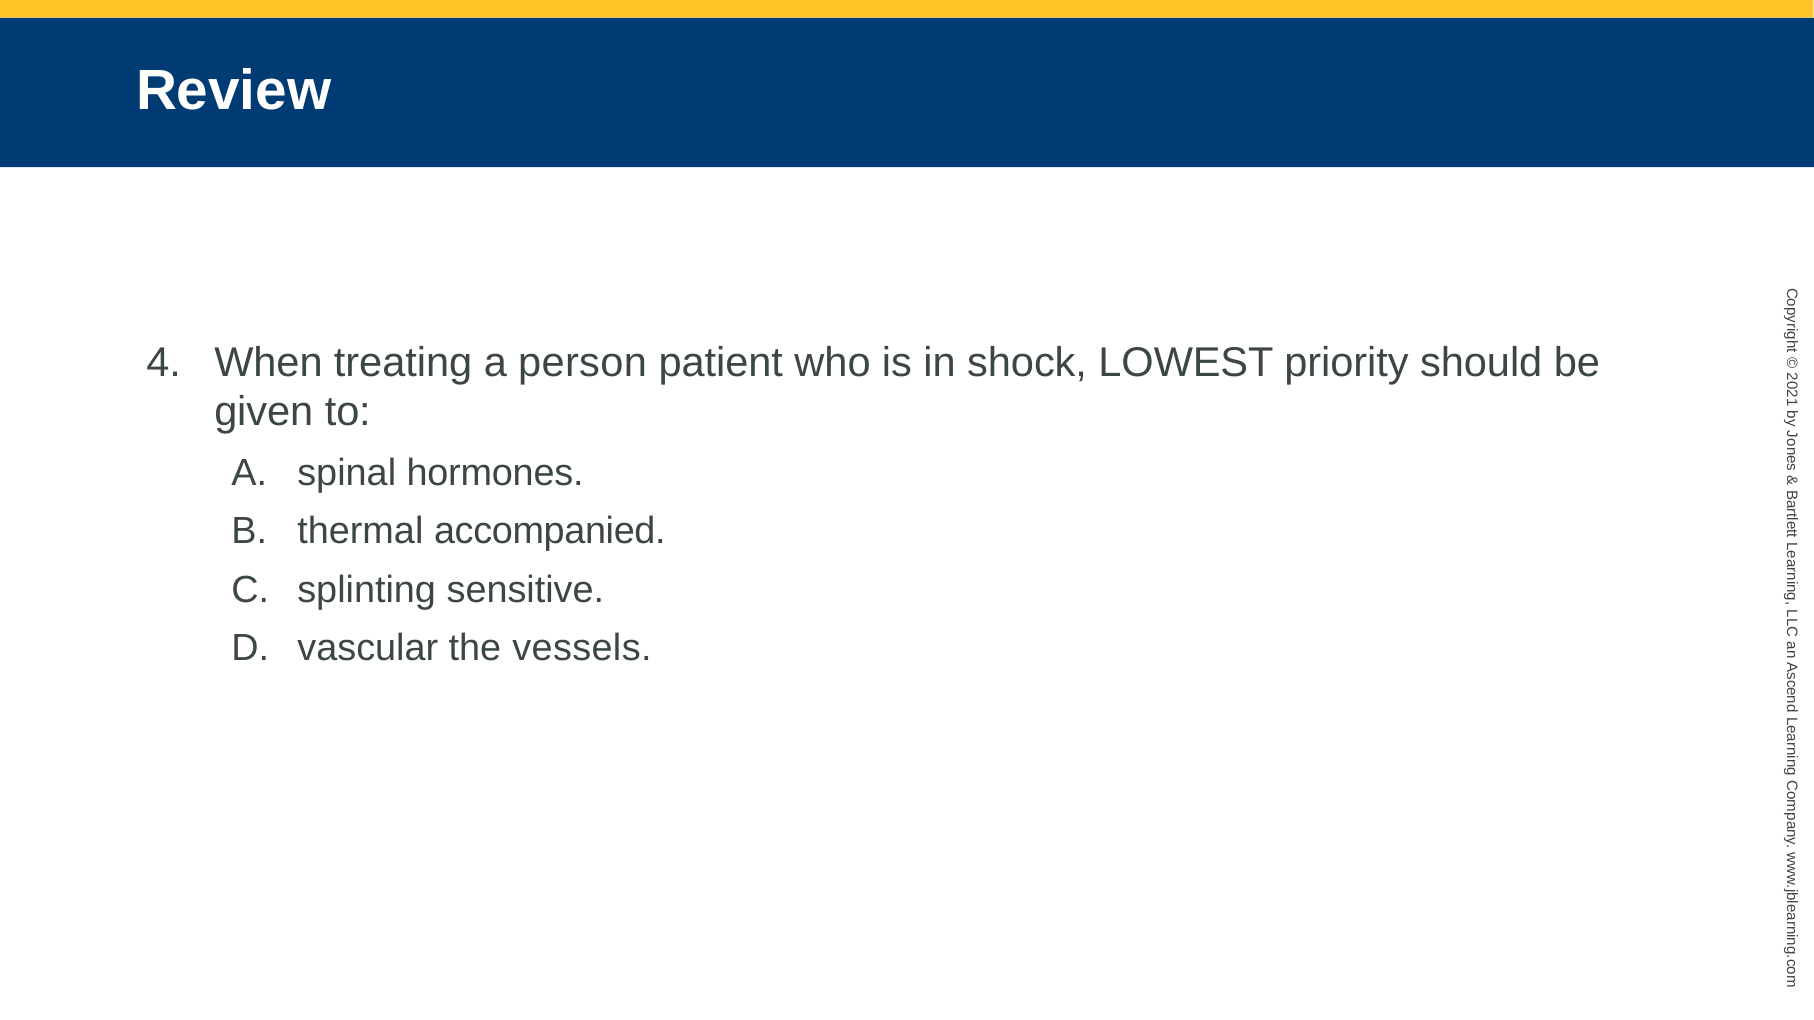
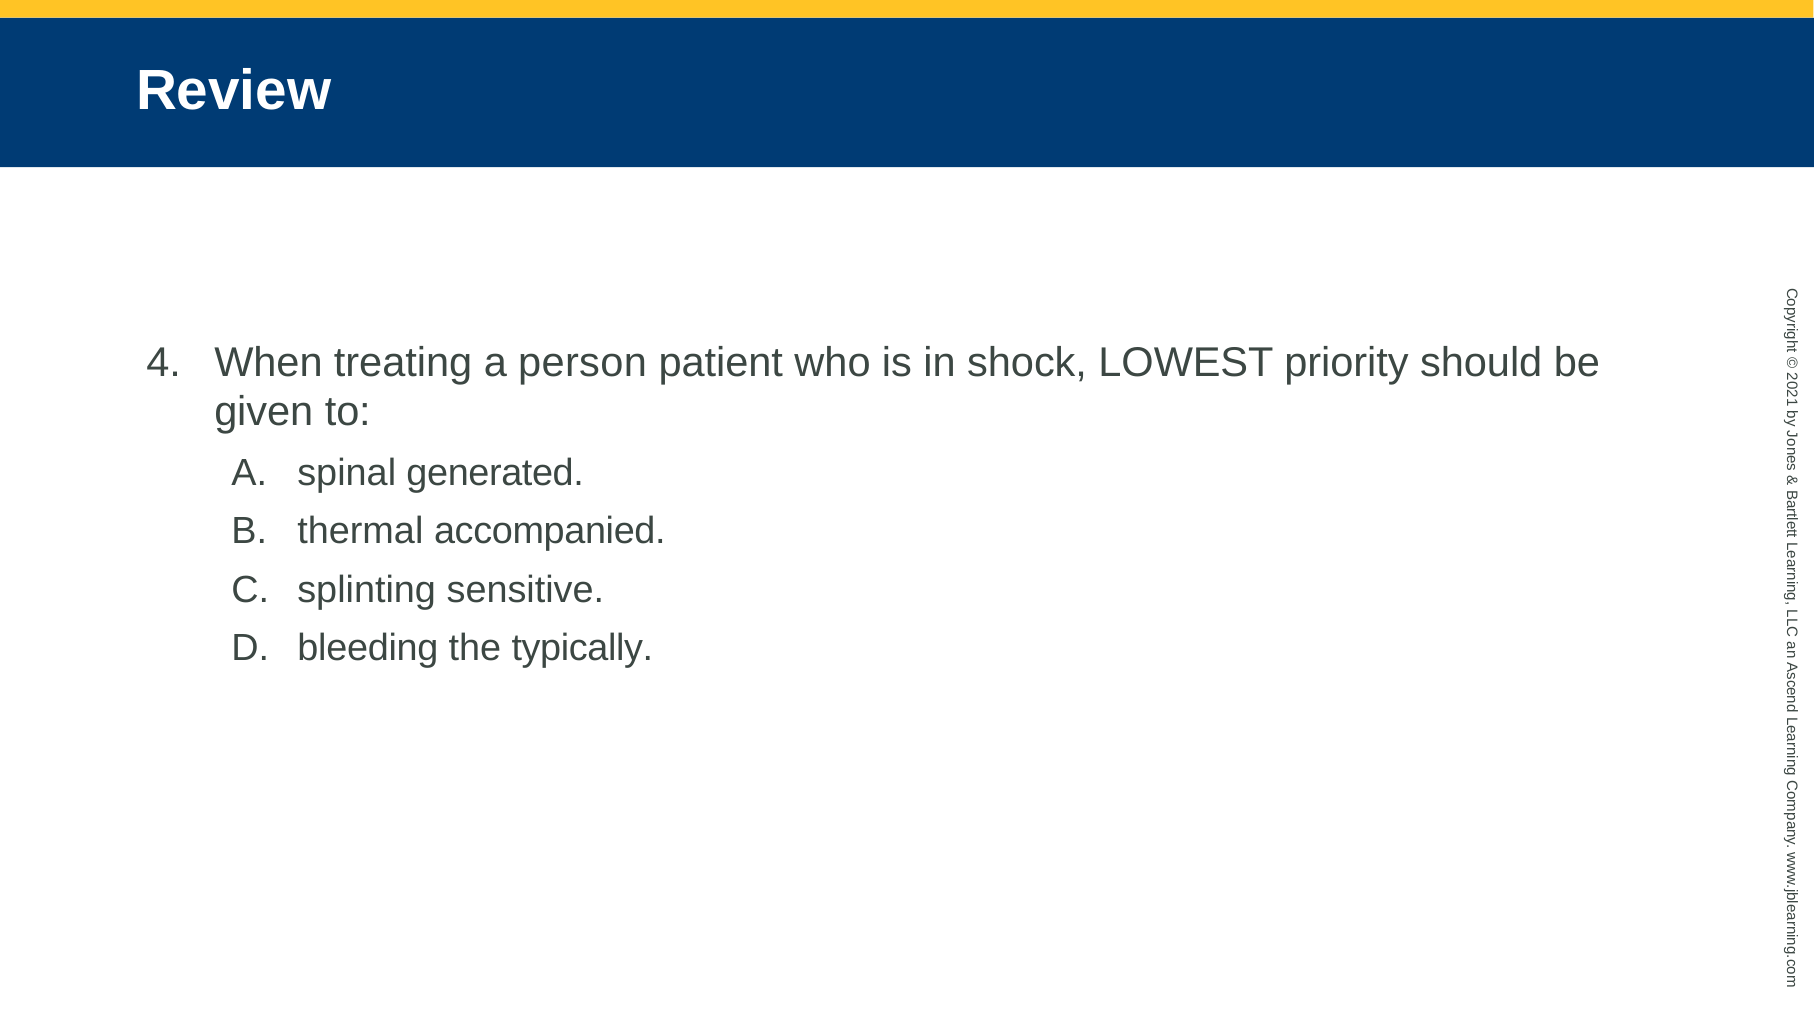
hormones: hormones -> generated
vascular: vascular -> bleeding
vessels: vessels -> typically
